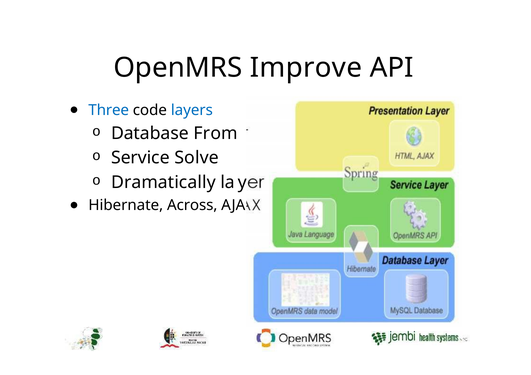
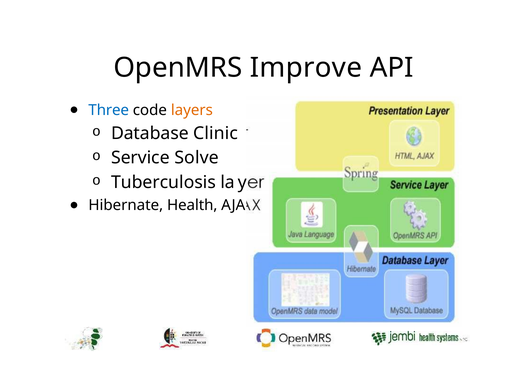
layers colour: blue -> orange
From: From -> Clinic
Dramatically: Dramatically -> Tuberculosis
Across: Across -> Health
